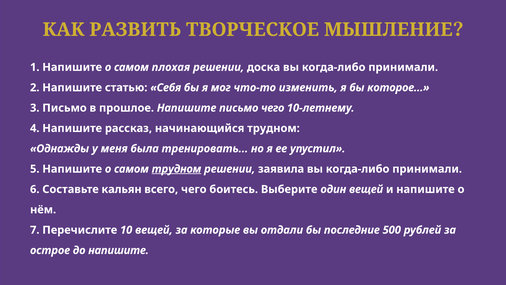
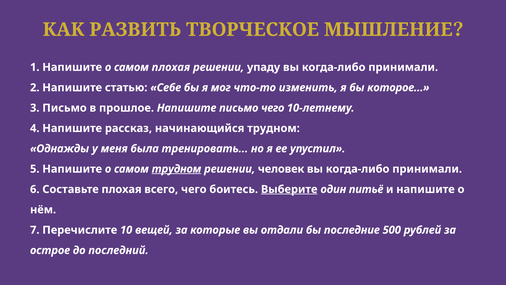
доска: доска -> упаду
Себя: Себя -> Себе
заявила: заявила -> человек
Составьте кальян: кальян -> плохая
Выберите underline: none -> present
один вещей: вещей -> питьё
до напишите: напишите -> последний
